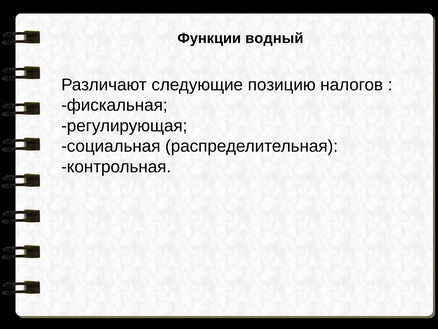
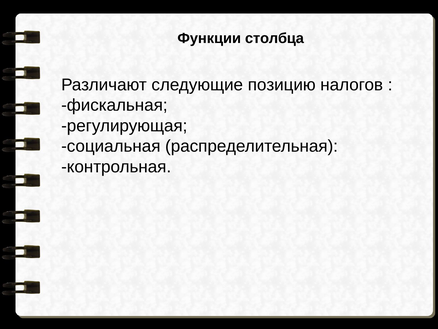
водный: водный -> столбца
